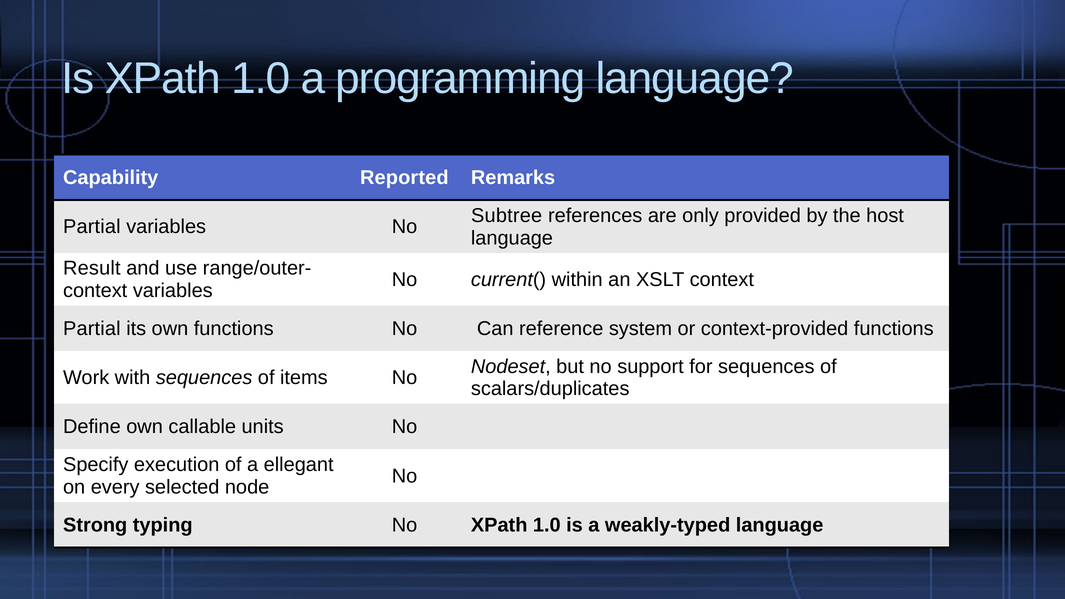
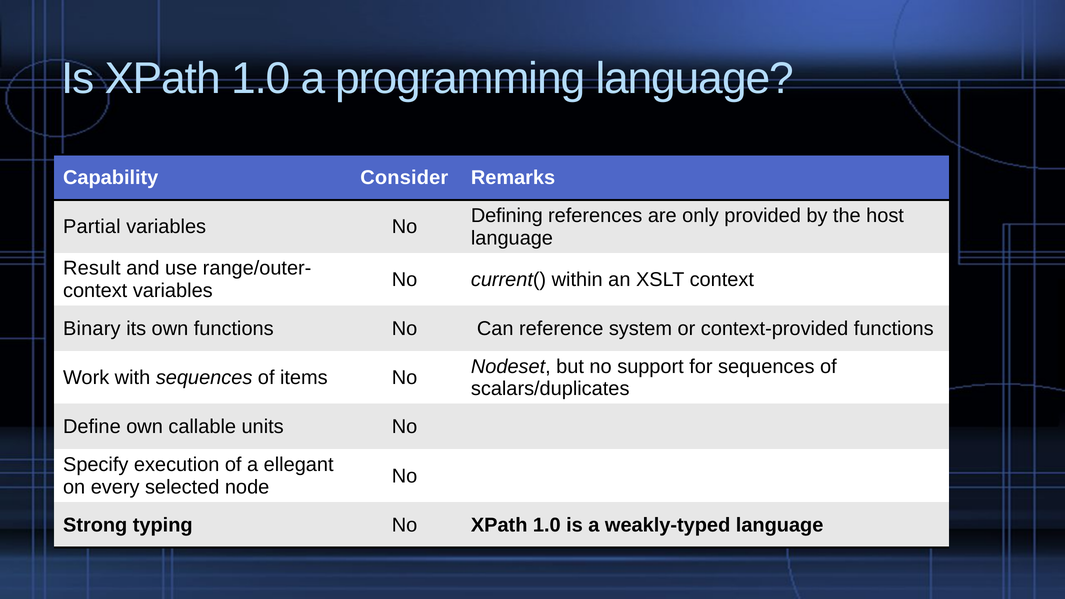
Reported: Reported -> Consider
Subtree: Subtree -> Defining
Partial at (92, 329): Partial -> Binary
